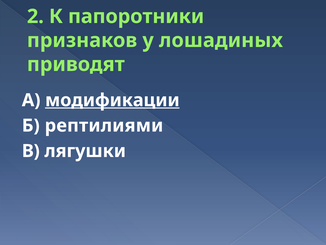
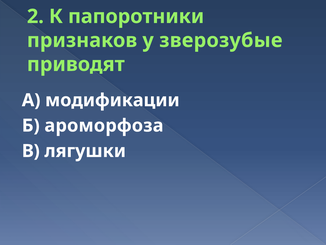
лошадиных: лошадиных -> зверозубые
модификации underline: present -> none
рептилиями: рептилиями -> ароморфоза
